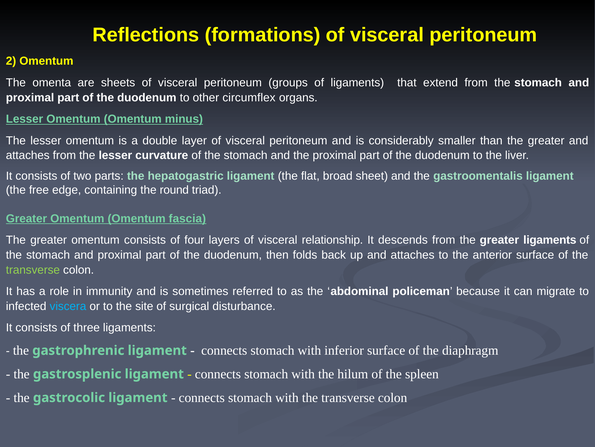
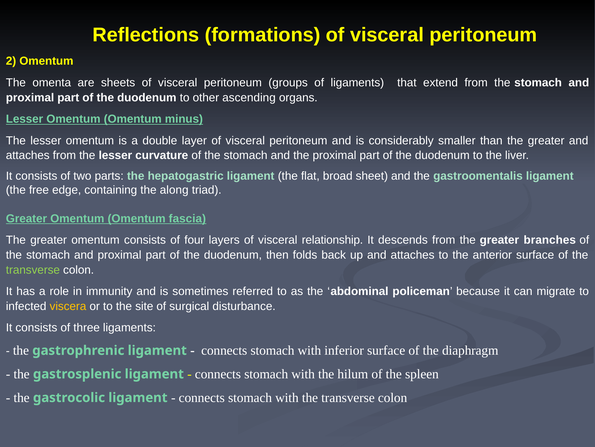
circumflex: circumflex -> ascending
round: round -> along
greater ligaments: ligaments -> branches
viscera colour: light blue -> yellow
